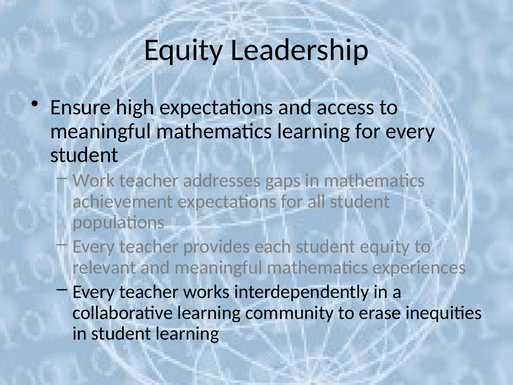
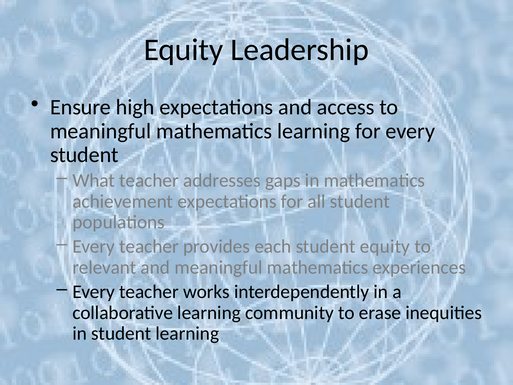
Work: Work -> What
